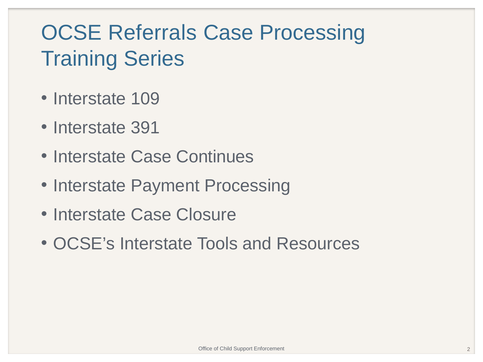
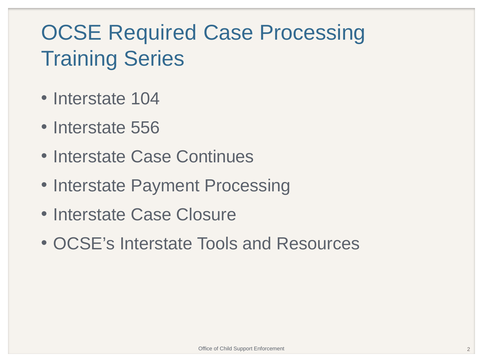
Referrals: Referrals -> Required
109: 109 -> 104
391: 391 -> 556
